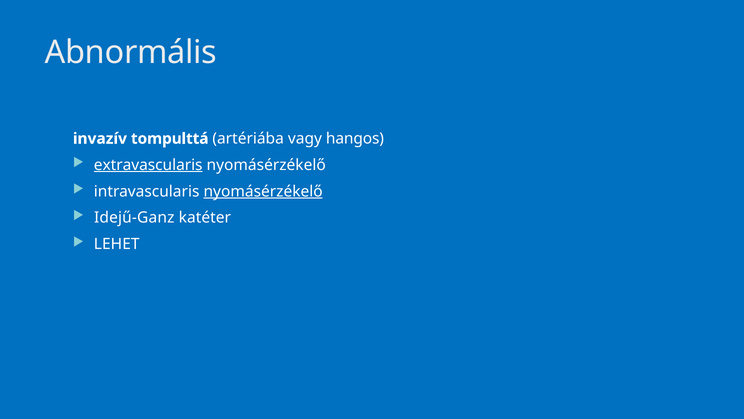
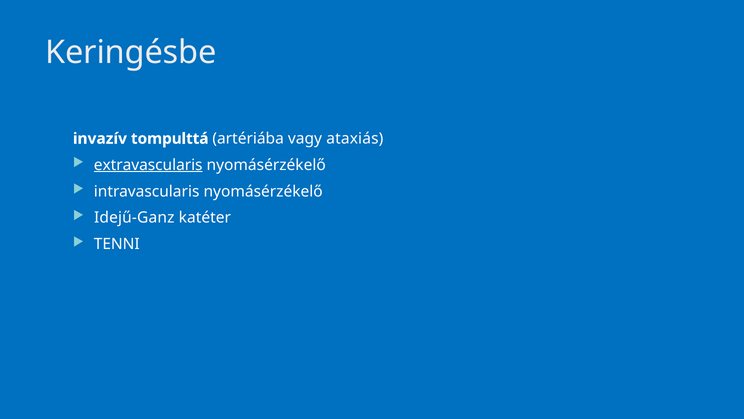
Abnormális: Abnormális -> Keringésbe
hangos: hangos -> ataxiás
nyomásérzékelő at (263, 191) underline: present -> none
LEHET: LEHET -> TENNI
